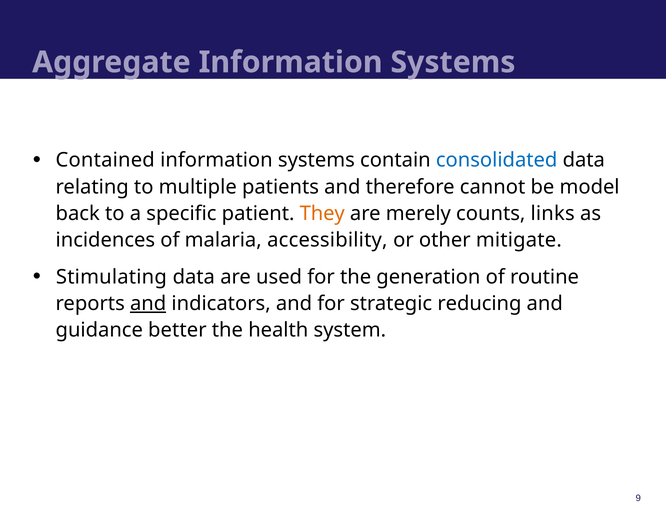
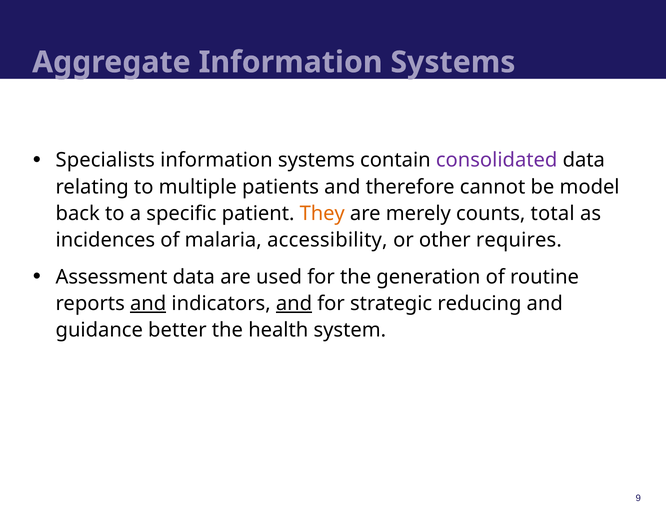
Contained: Contained -> Specialists
consolidated colour: blue -> purple
links: links -> total
mitigate: mitigate -> requires
Stimulating: Stimulating -> Assessment
and at (294, 303) underline: none -> present
